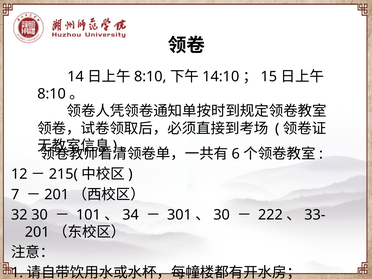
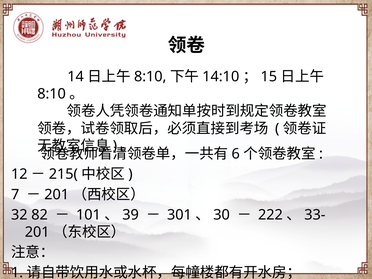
32 30: 30 -> 82
34: 34 -> 39
